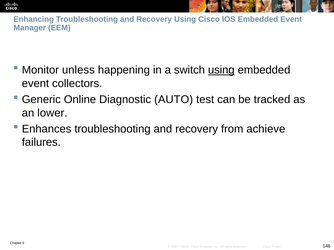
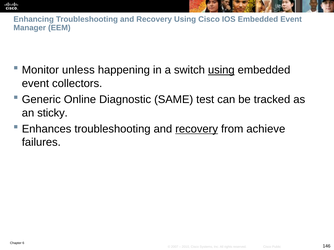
AUTO: AUTO -> SAME
lower: lower -> sticky
recovery at (197, 129) underline: none -> present
